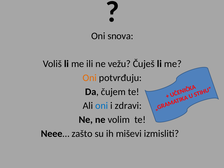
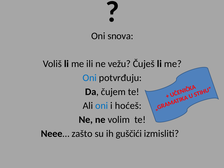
Oni at (90, 78) colour: orange -> blue
zdravi: zdravi -> hoćeš
miševi: miševi -> guščići
